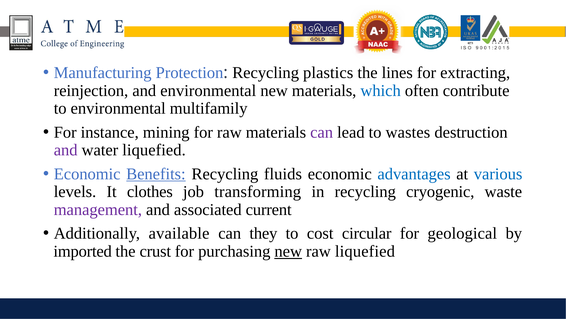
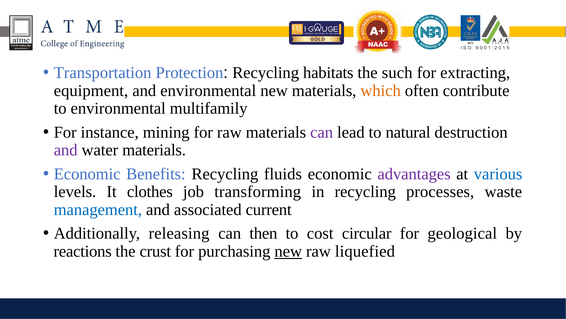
Manufacturing: Manufacturing -> Transportation
plastics: plastics -> habitats
lines: lines -> such
reinjection: reinjection -> equipment
which colour: blue -> orange
wastes: wastes -> natural
water liquefied: liquefied -> materials
Benefits underline: present -> none
advantages colour: blue -> purple
cryogenic: cryogenic -> processes
management colour: purple -> blue
available: available -> releasing
they: they -> then
imported: imported -> reactions
